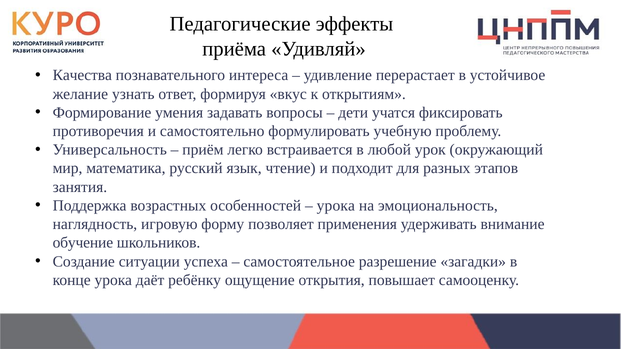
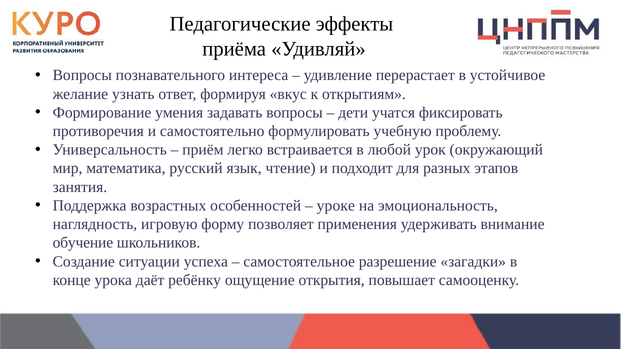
Качества at (82, 75): Качества -> Вопросы
урока at (336, 206): урока -> уроке
